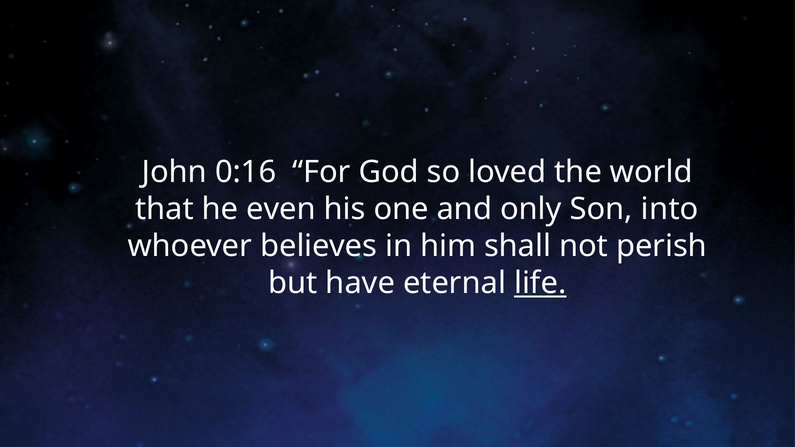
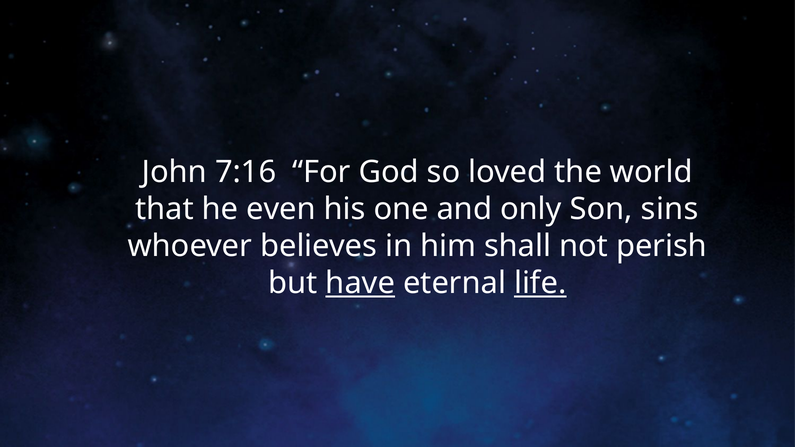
0:16: 0:16 -> 7:16
into: into -> sins
have underline: none -> present
